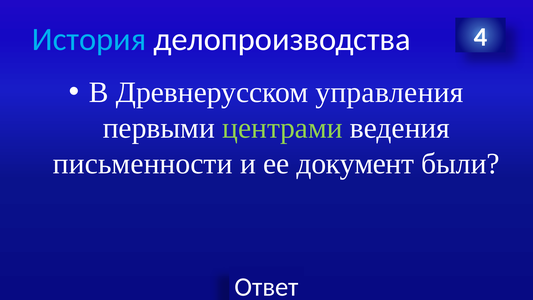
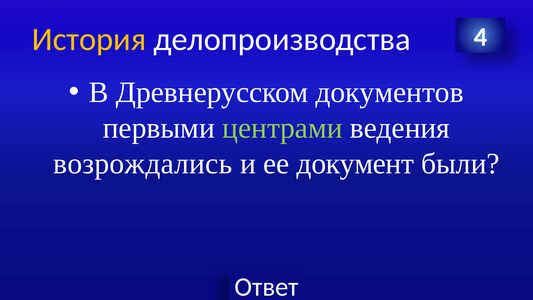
История colour: light blue -> yellow
управления: управления -> документов
письменности: письменности -> возрождались
